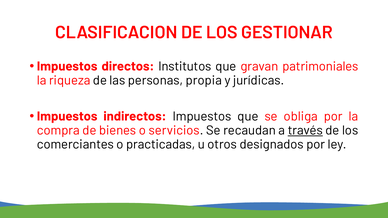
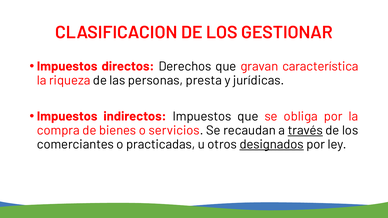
Institutos: Institutos -> Derechos
patrimoniales: patrimoniales -> característica
propia: propia -> presta
designados underline: none -> present
